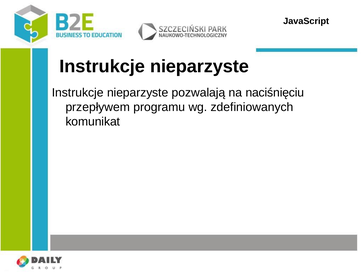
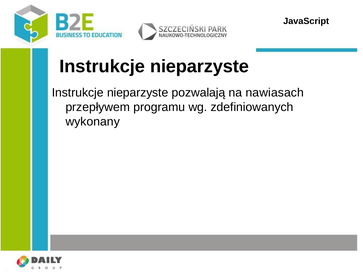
naciśnięciu: naciśnięciu -> nawiasach
komunikat: komunikat -> wykonany
